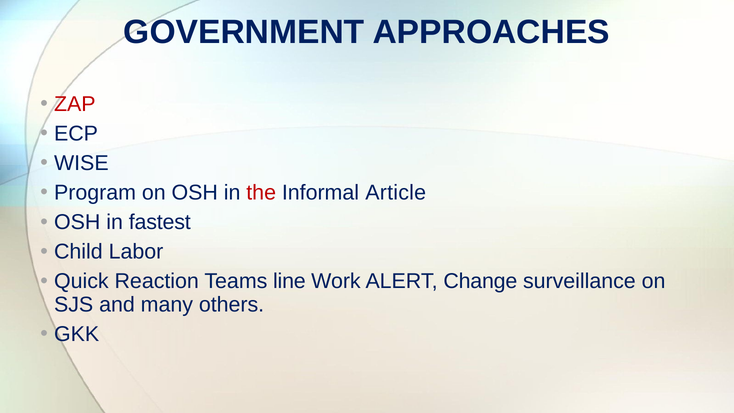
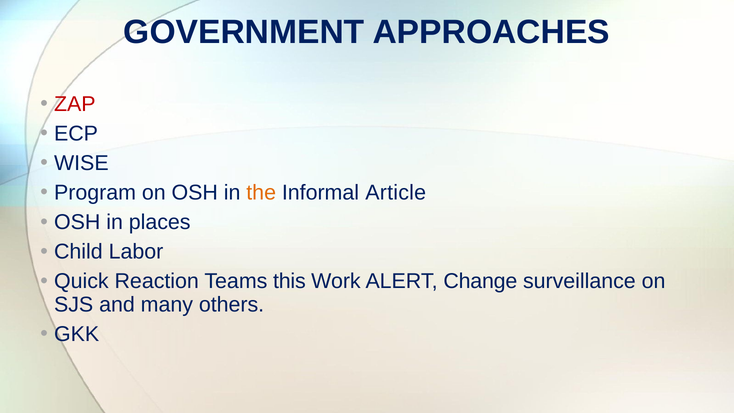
the colour: red -> orange
fastest: fastest -> places
line: line -> this
